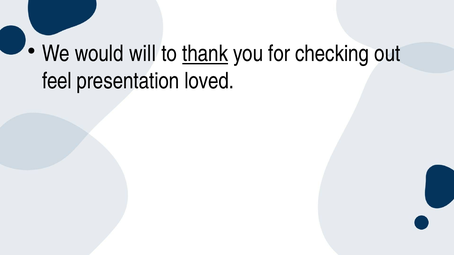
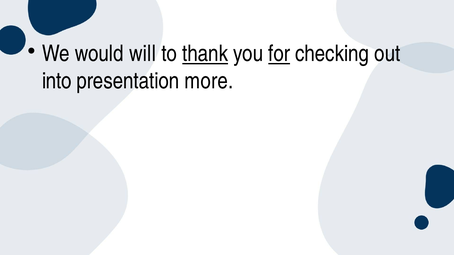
for underline: none -> present
feel: feel -> into
loved: loved -> more
